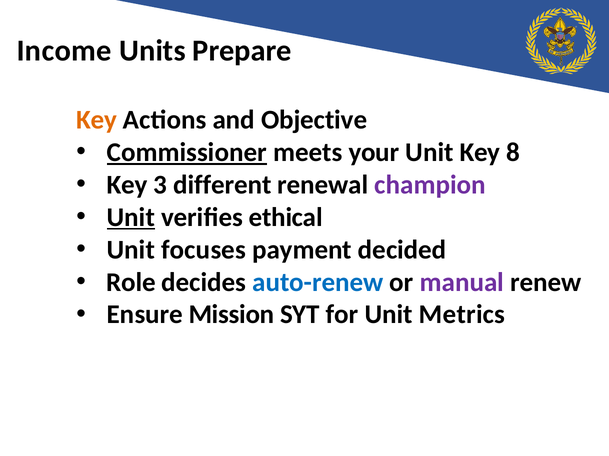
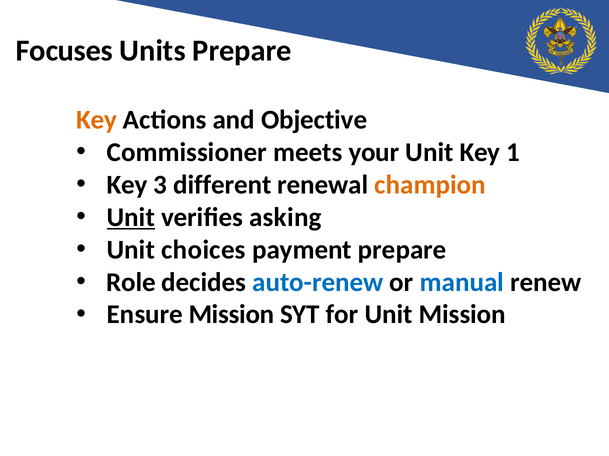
Income: Income -> Focuses
Commissioner underline: present -> none
8: 8 -> 1
champion colour: purple -> orange
ethical: ethical -> asking
focuses: focuses -> choices
payment decided: decided -> prepare
manual colour: purple -> blue
Unit Metrics: Metrics -> Mission
